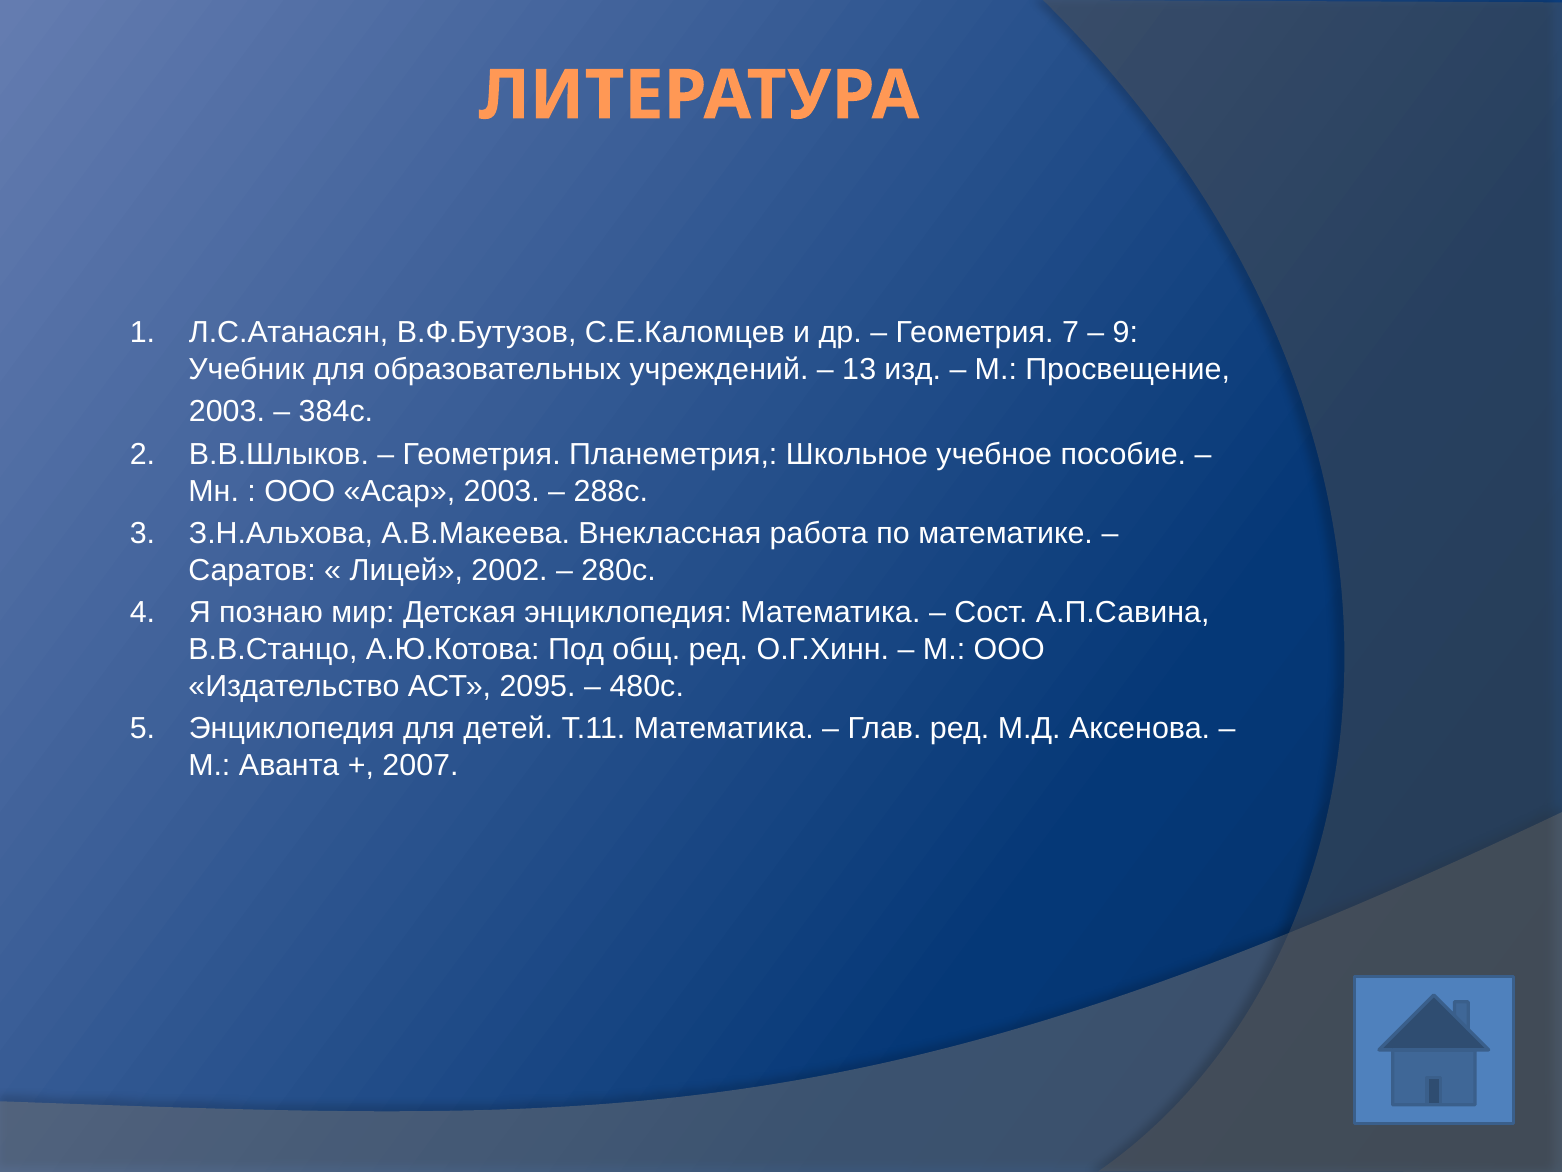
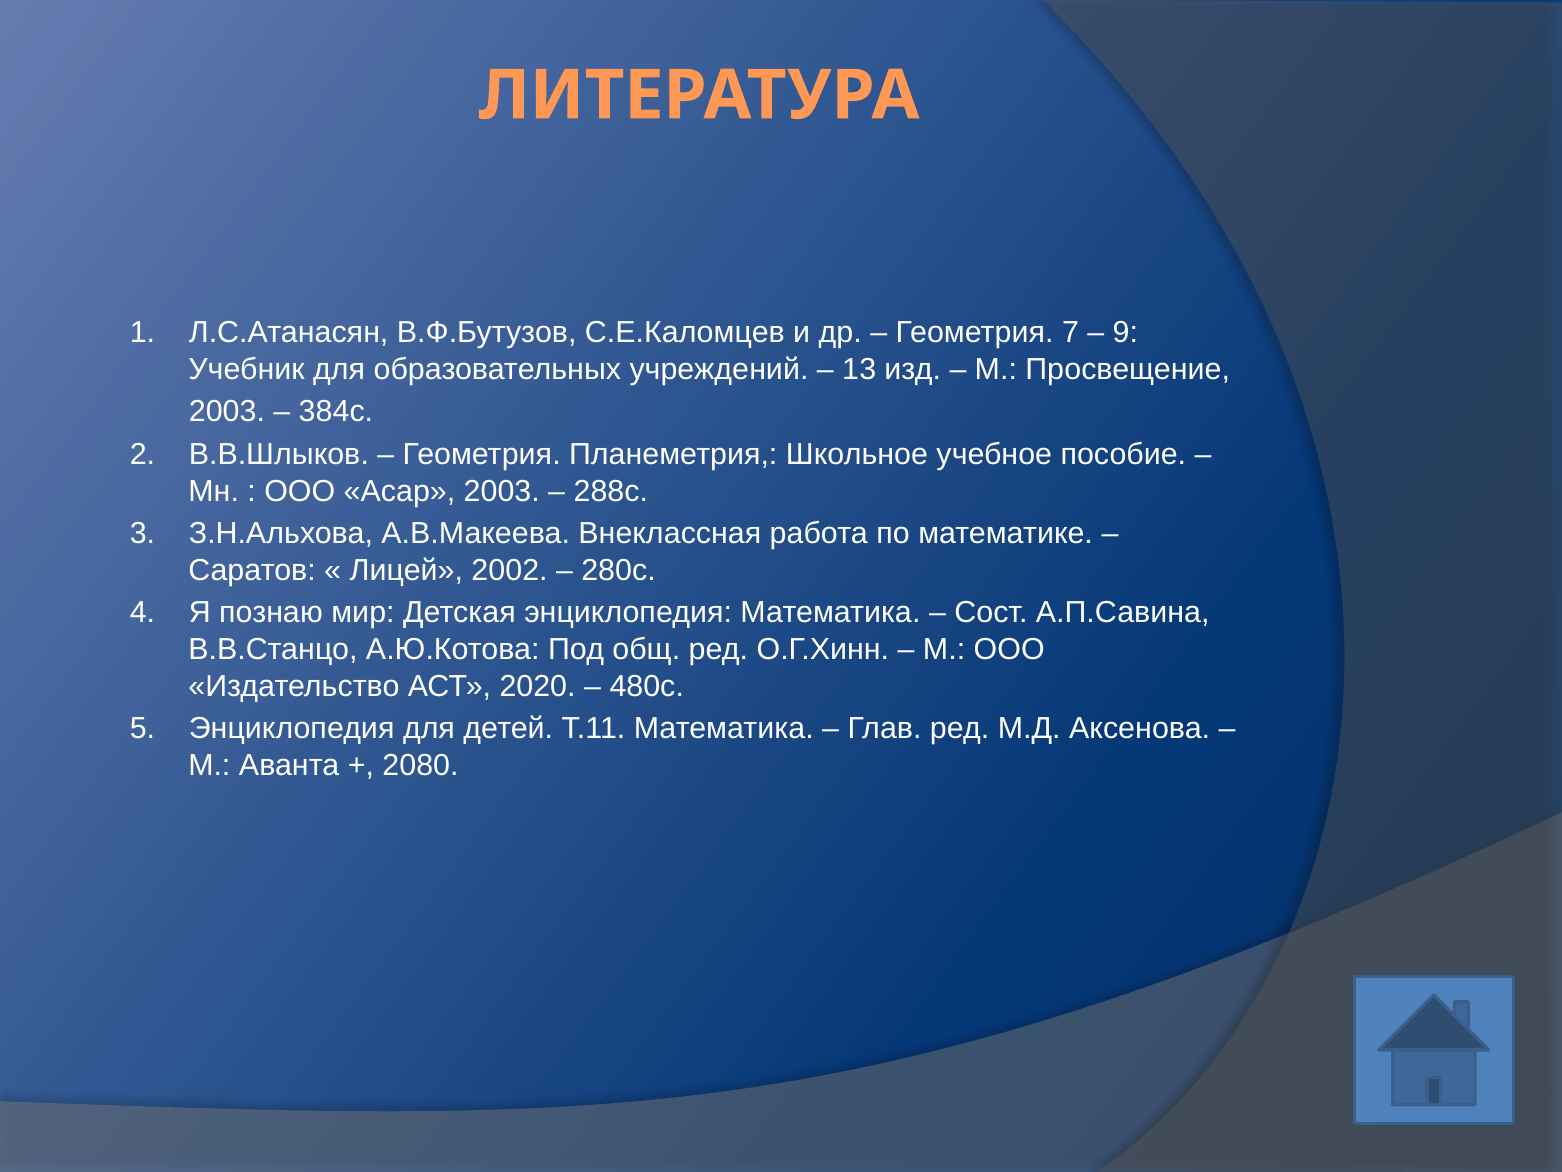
2095: 2095 -> 2020
2007: 2007 -> 2080
